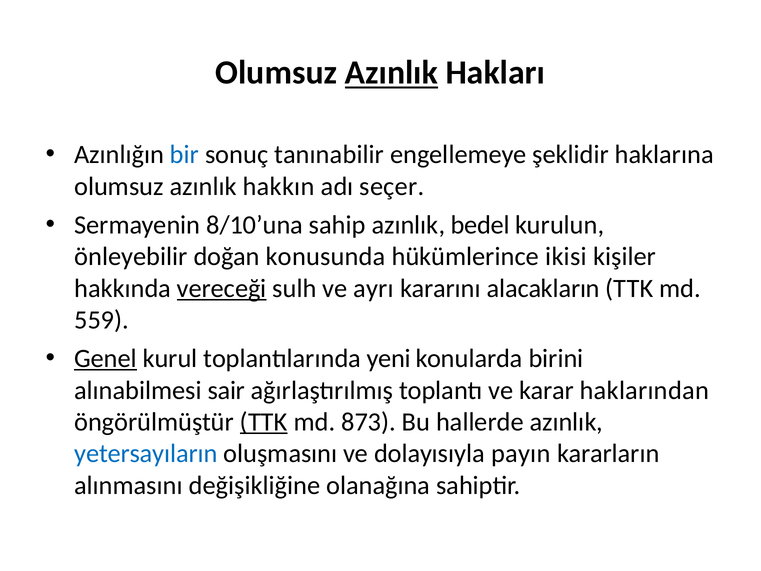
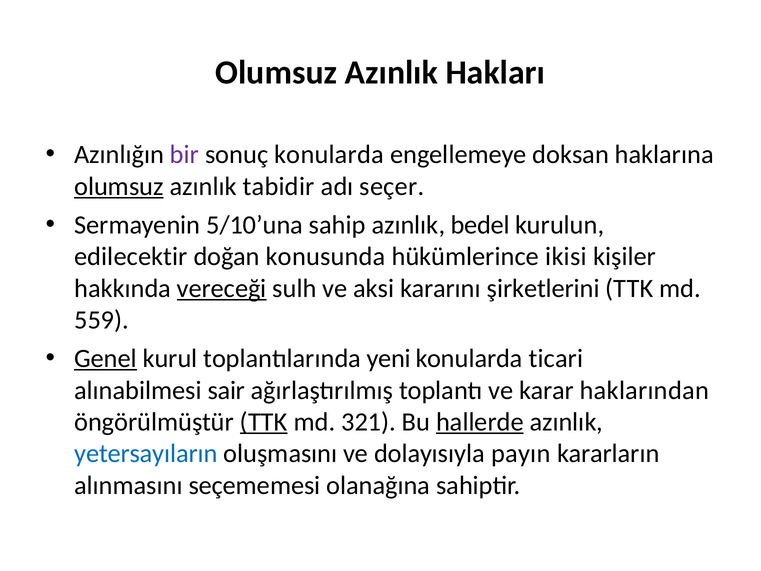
Azınlık at (391, 73) underline: present -> none
bir colour: blue -> purple
sonuç tanınabilir: tanınabilir -> konularda
şeklidir: şeklidir -> doksan
olumsuz at (119, 186) underline: none -> present
hakkın: hakkın -> tabidir
8/10’una: 8/10’una -> 5/10’una
önleyebilir: önleyebilir -> edilecektir
ayrı: ayrı -> aksi
alacakların: alacakların -> şirketlerini
birini: birini -> ticari
873: 873 -> 321
hallerde underline: none -> present
değişikliğine: değişikliğine -> seçememesi
